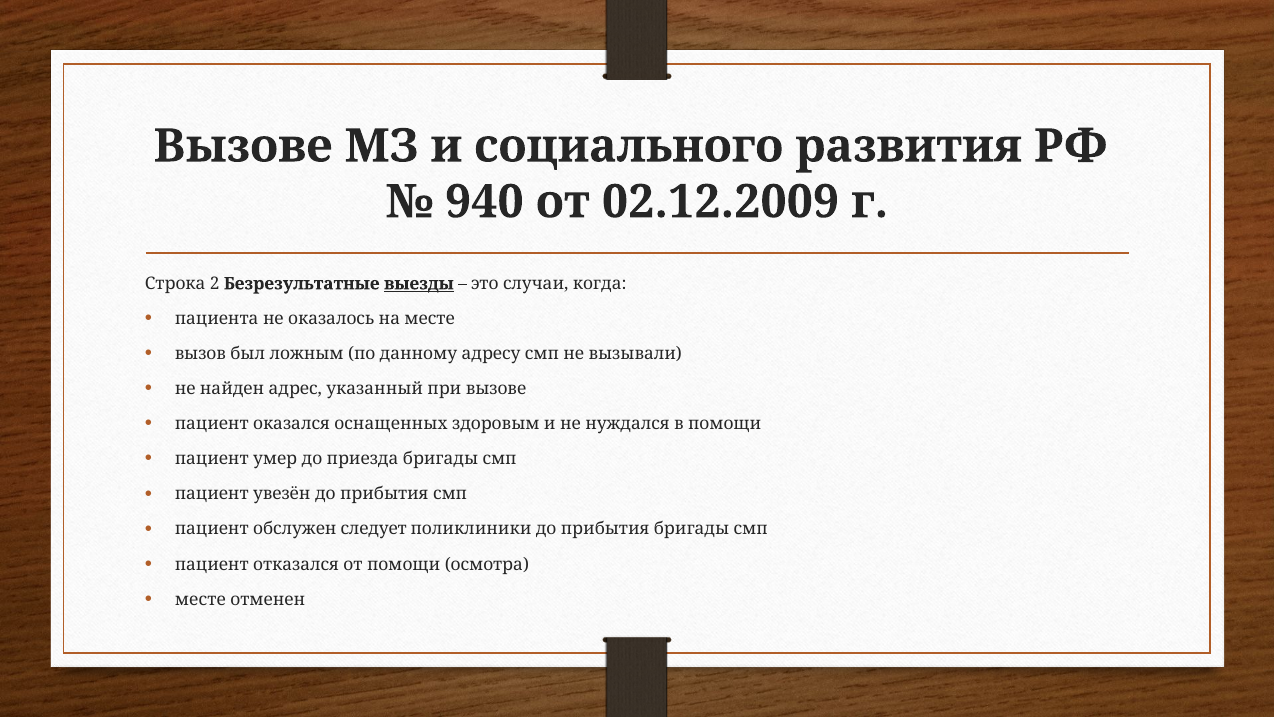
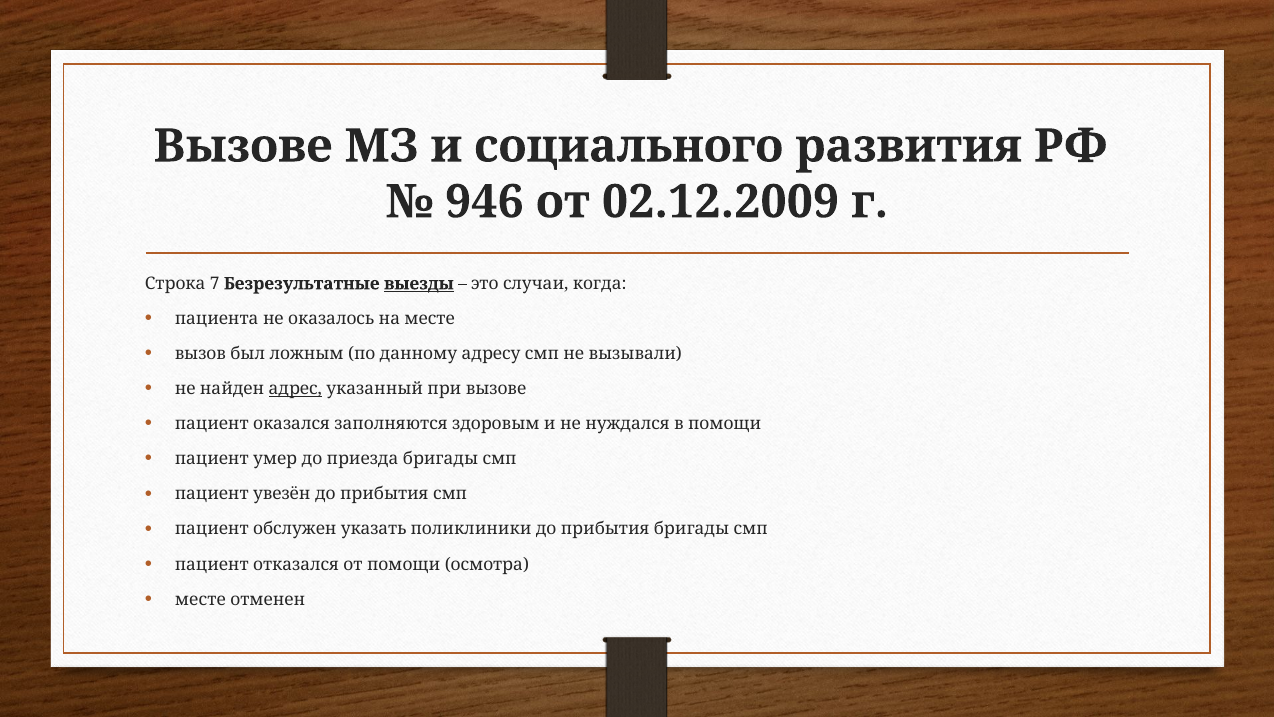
940: 940 -> 946
2: 2 -> 7
адрес underline: none -> present
оснащенных: оснащенных -> заполняются
следует: следует -> указать
